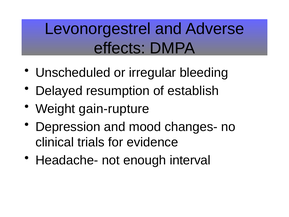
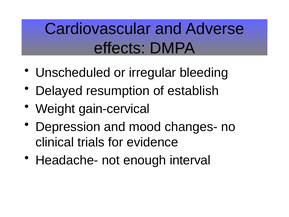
Levonorgestrel: Levonorgestrel -> Cardiovascular
gain-rupture: gain-rupture -> gain-cervical
